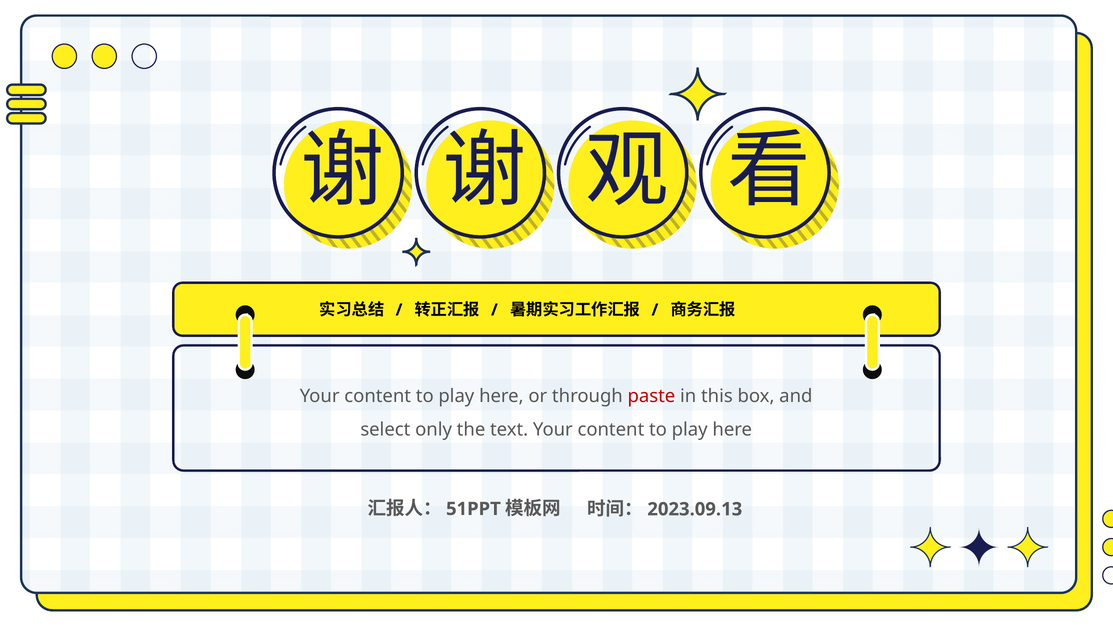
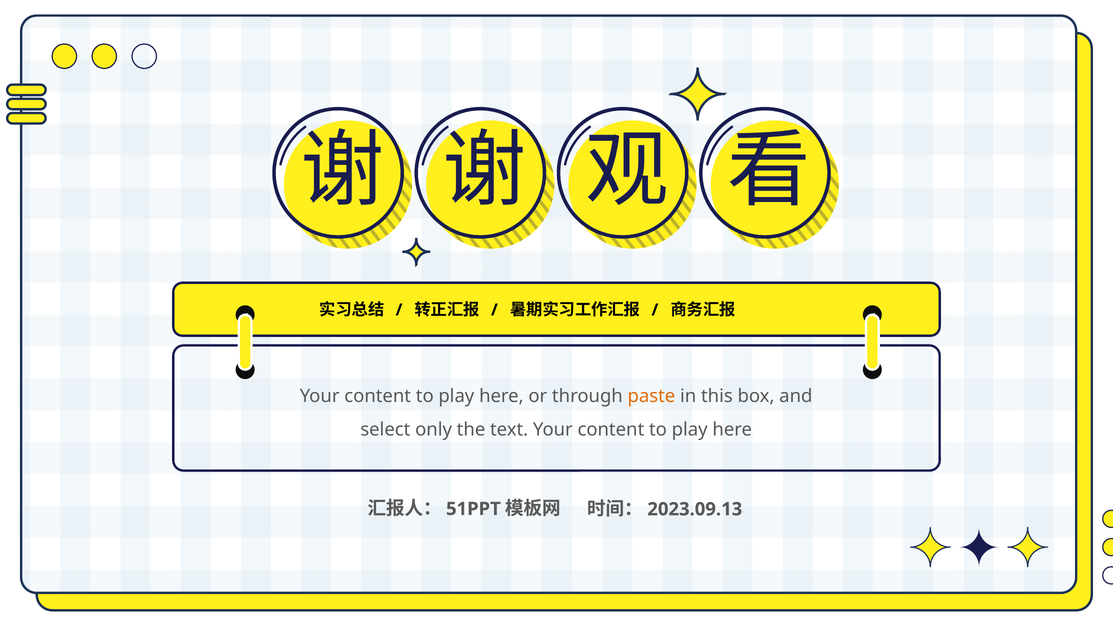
paste colour: red -> orange
